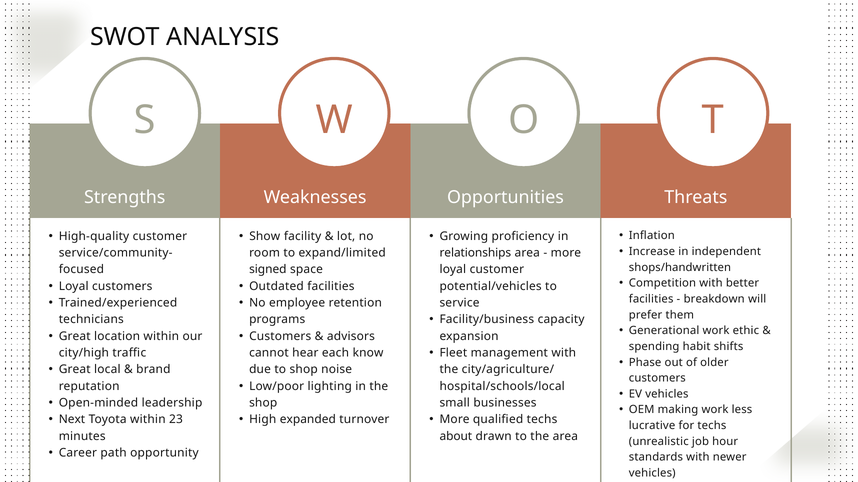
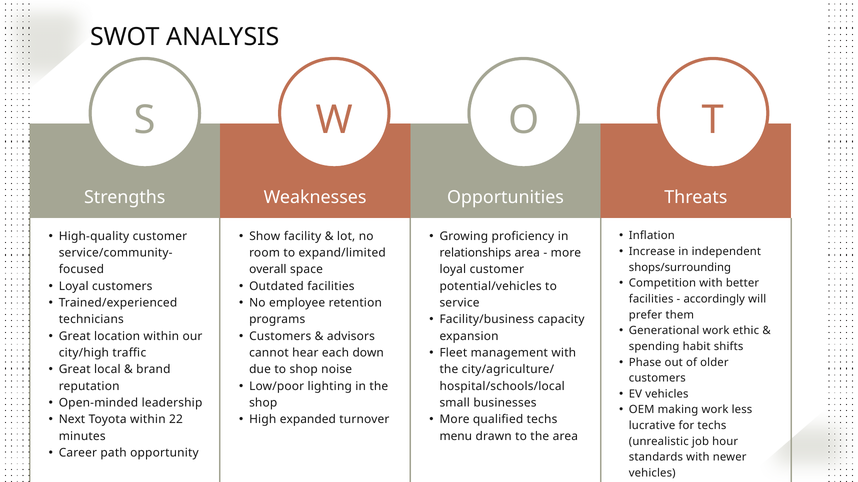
shops/handwritten: shops/handwritten -> shops/surrounding
signed: signed -> overall
breakdown: breakdown -> accordingly
know: know -> down
23: 23 -> 22
about: about -> menu
